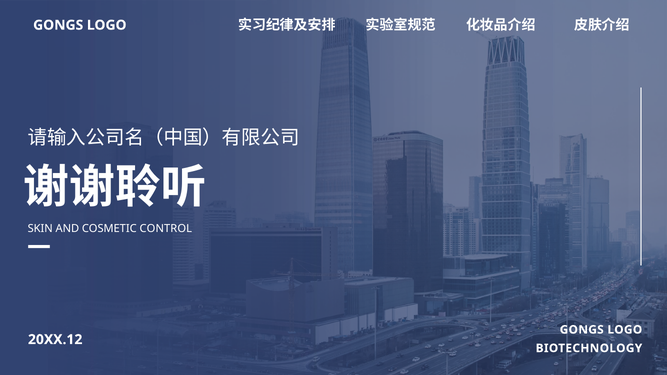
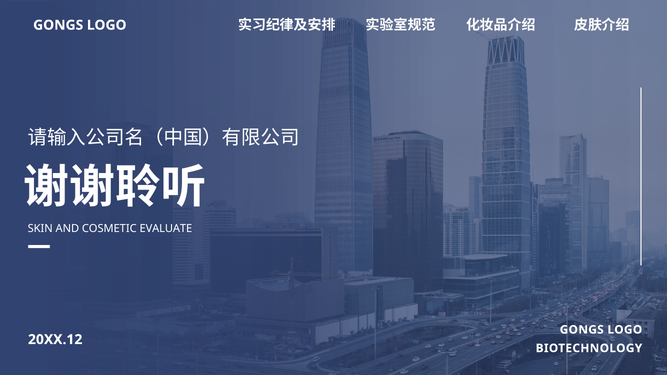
CONTROL: CONTROL -> EVALUATE
